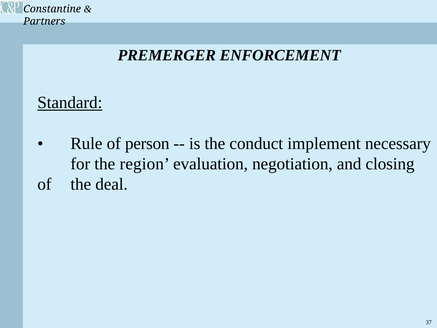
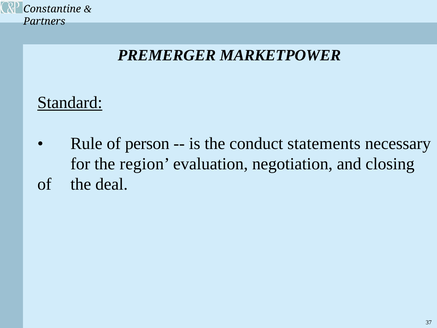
ENFORCEMENT: ENFORCEMENT -> MARKETPOWER
implement: implement -> statements
